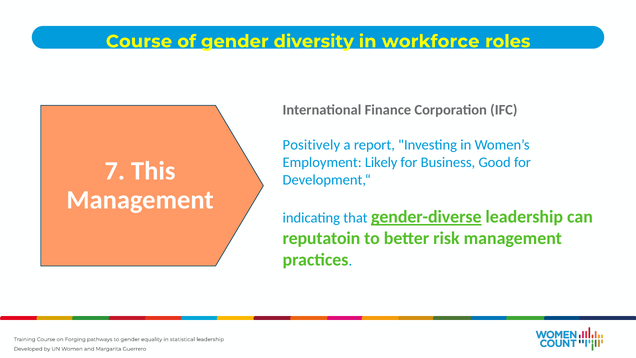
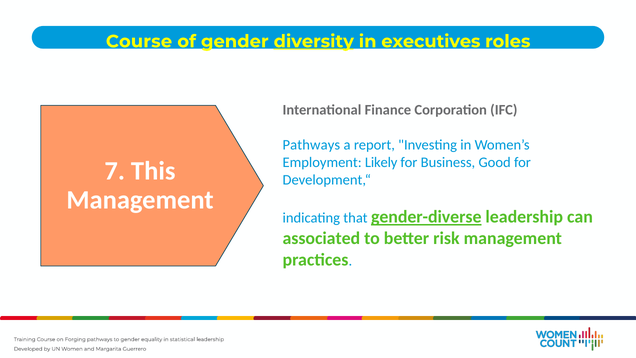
diversity underline: none -> present
workforce: workforce -> executives
Positively at (311, 145): Positively -> Pathways
reputatoin: reputatoin -> associated
